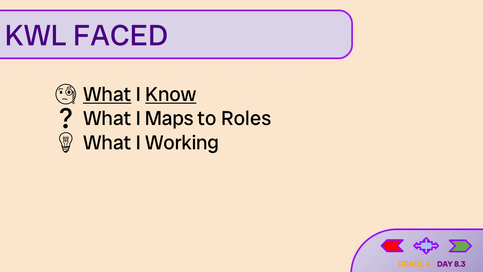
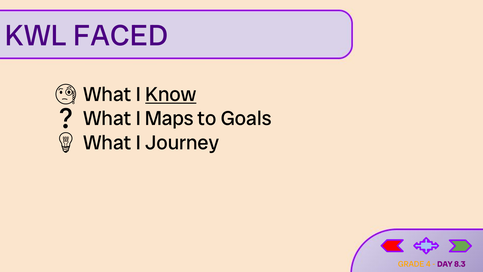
What at (107, 94) underline: present -> none
Roles: Roles -> Goals
Working: Working -> Journey
